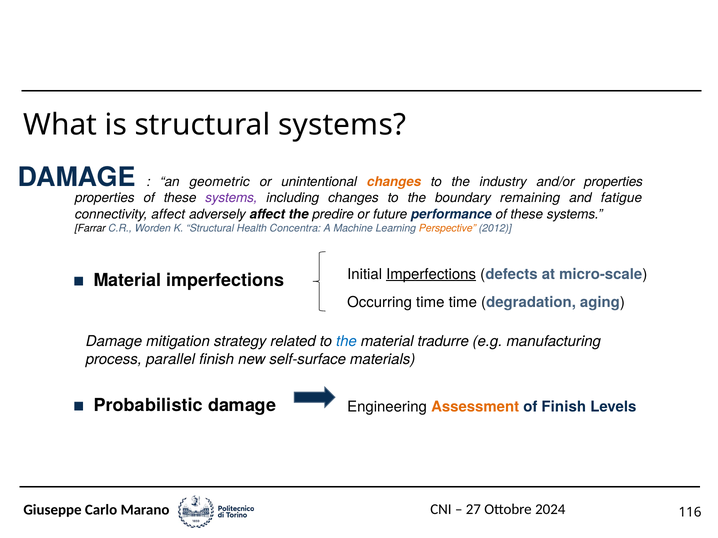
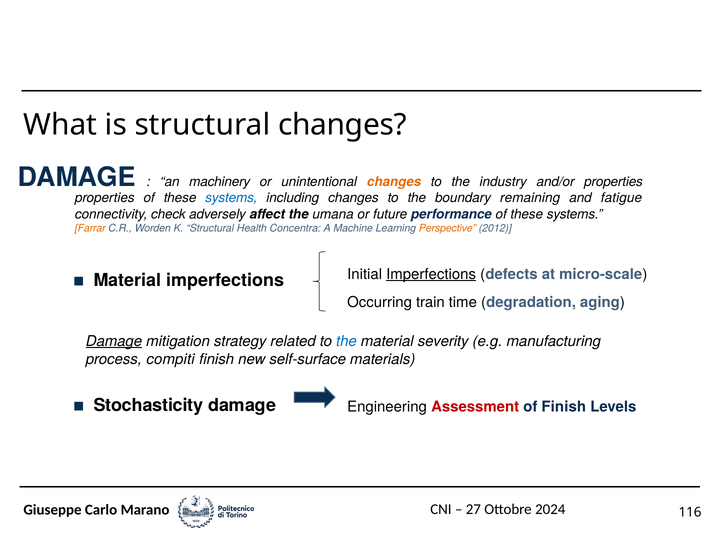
structural systems: systems -> changes
geometric: geometric -> machinery
systems at (231, 198) colour: purple -> blue
connectivity affect: affect -> check
predire: predire -> umana
Farrar colour: black -> orange
Occurring time: time -> train
Damage at (114, 342) underline: none -> present
tradurre: tradurre -> severity
parallel: parallel -> compiti
Probabilistic: Probabilistic -> Stochasticity
Assessment colour: orange -> red
